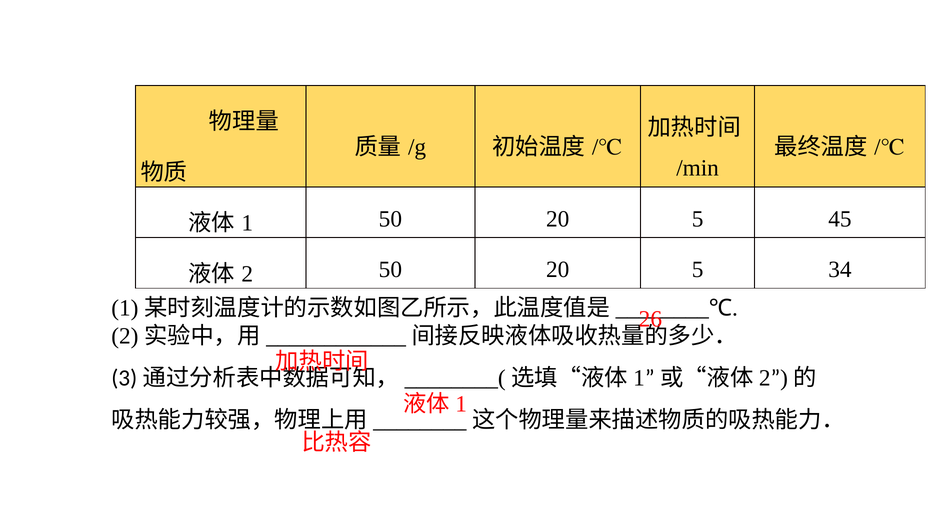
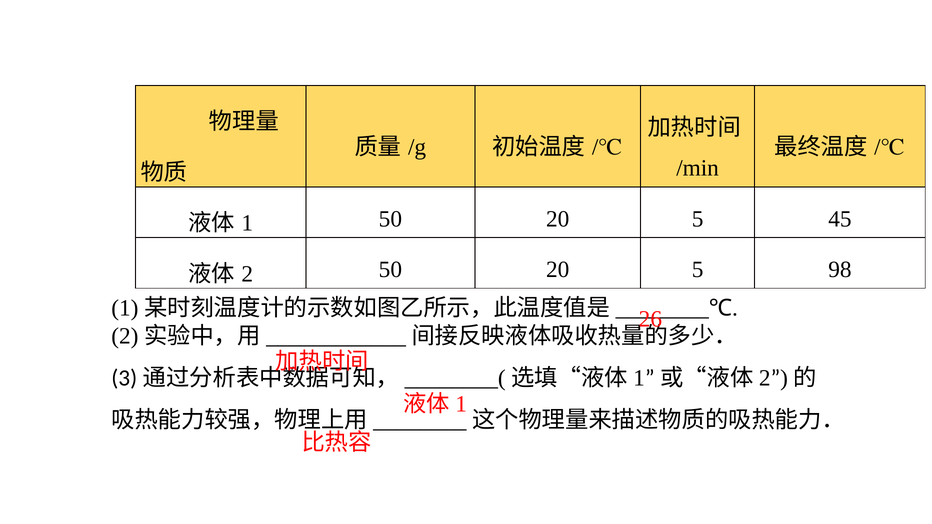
34: 34 -> 98
